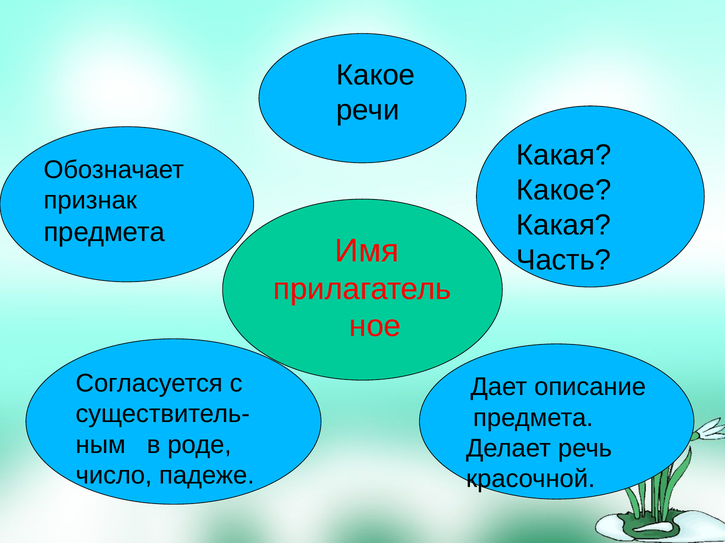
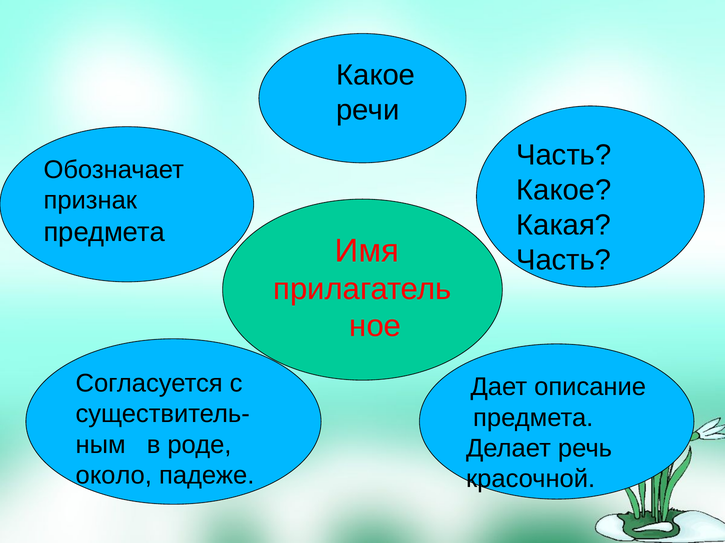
Какая at (564, 155): Какая -> Часть
число: число -> около
